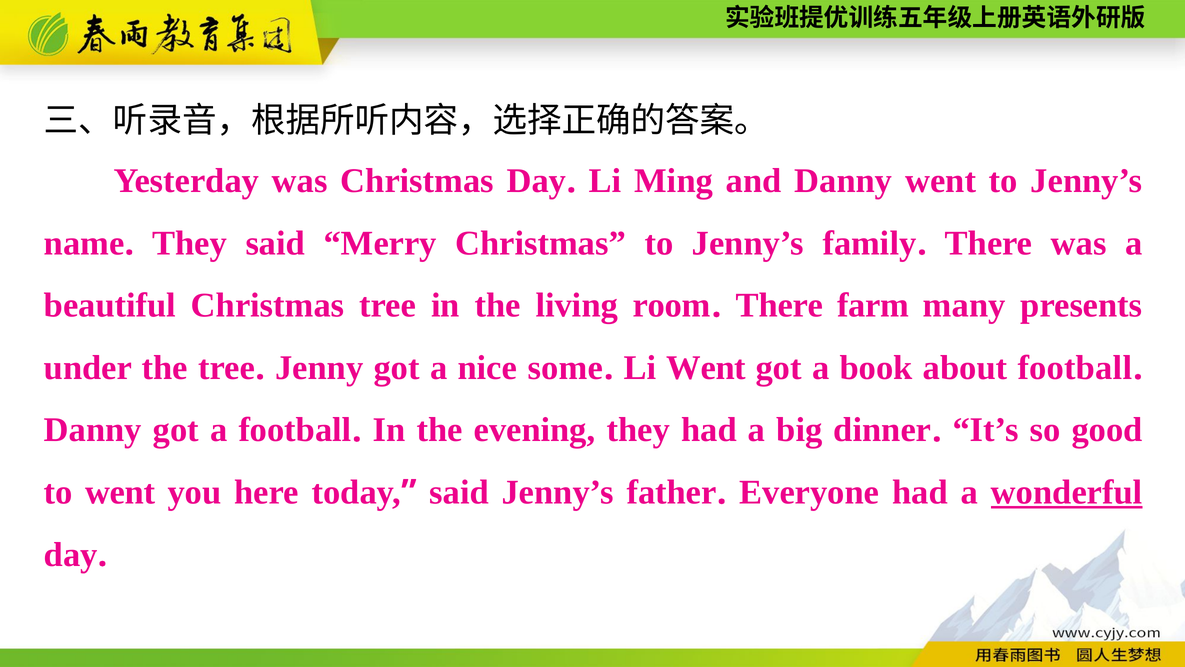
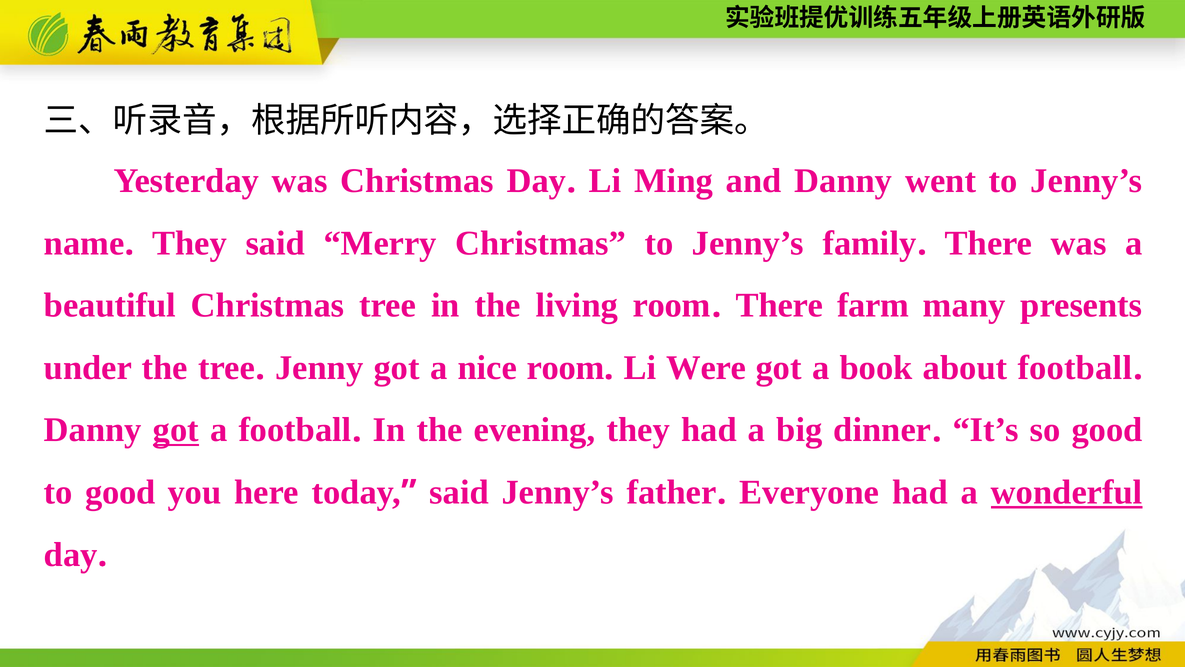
nice some: some -> room
Li Went: Went -> Were
got at (176, 430) underline: none -> present
to went: went -> good
